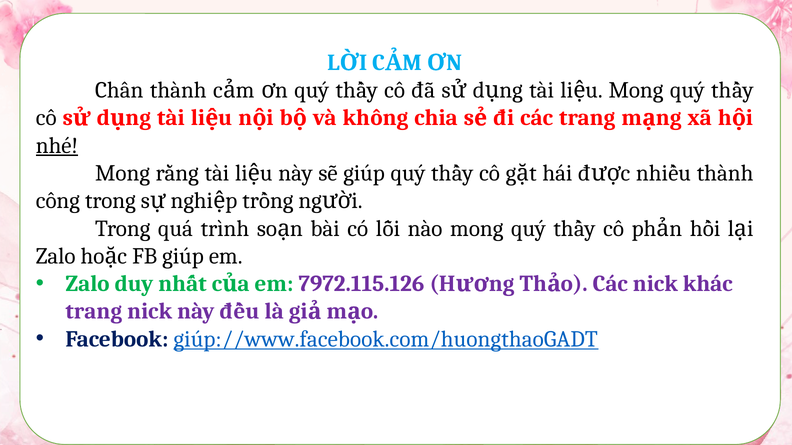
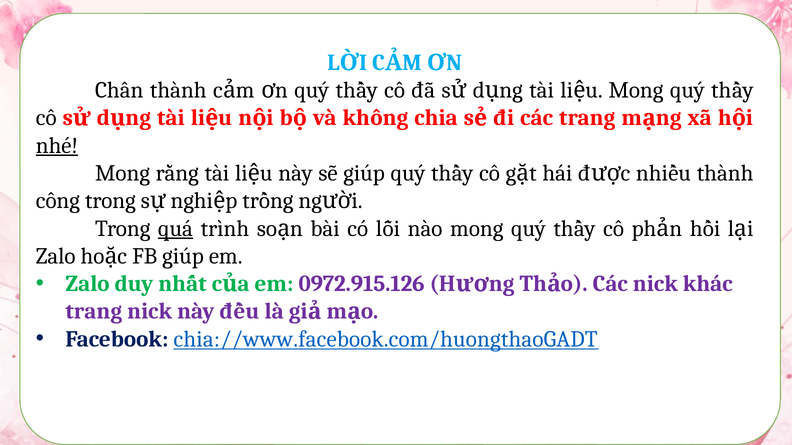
quá underline: none -> present
7972.115.126: 7972.115.126 -> 0972.915.126
giúp://www.facebook.com/huongthaoGADT: giúp://www.facebook.com/huongthaoGADT -> chia://www.facebook.com/huongthaoGADT
